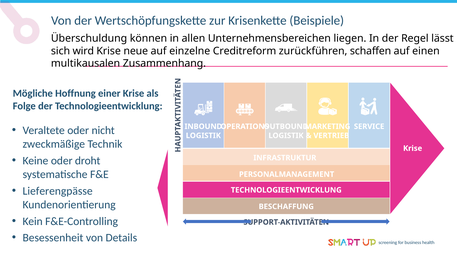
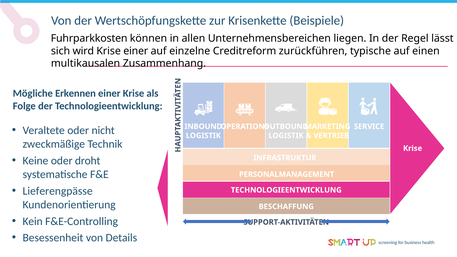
Überschuldung: Überschuldung -> Fuhrparkkosten
Krise neue: neue -> einer
schaffen: schaffen -> typische
Hoffnung: Hoffnung -> Erkennen
